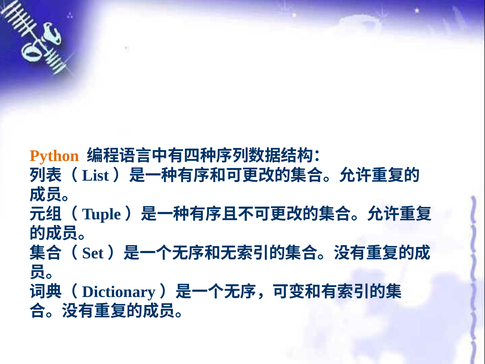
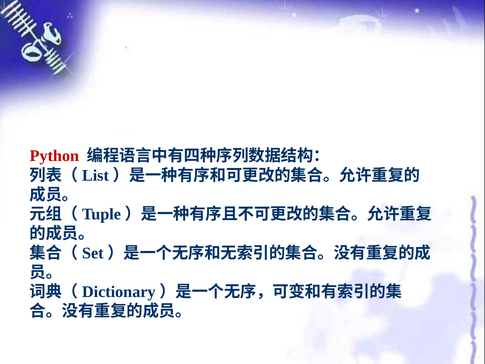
Python colour: orange -> red
